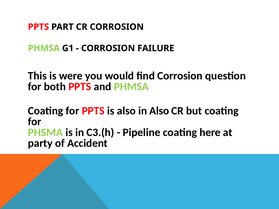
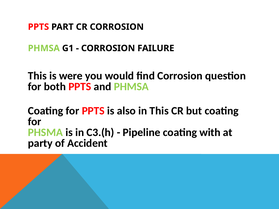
in Also: Also -> This
here: here -> with
